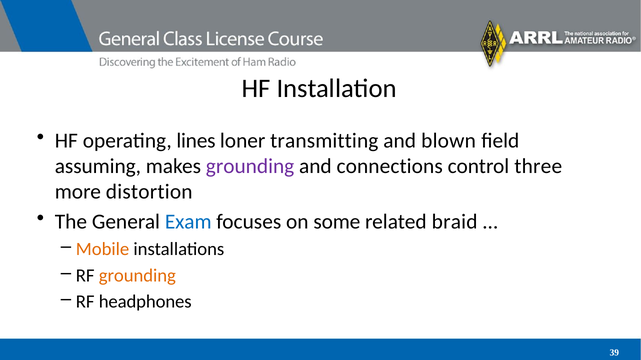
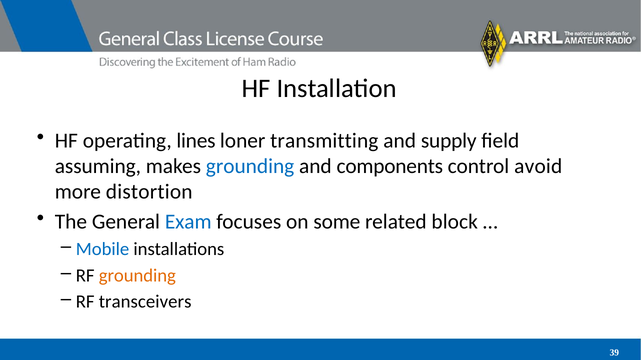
blown: blown -> supply
grounding at (250, 167) colour: purple -> blue
connections: connections -> components
three: three -> avoid
braid: braid -> block
Mobile colour: orange -> blue
headphones: headphones -> transceivers
